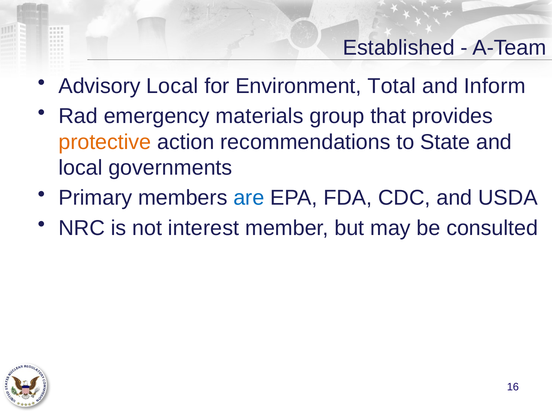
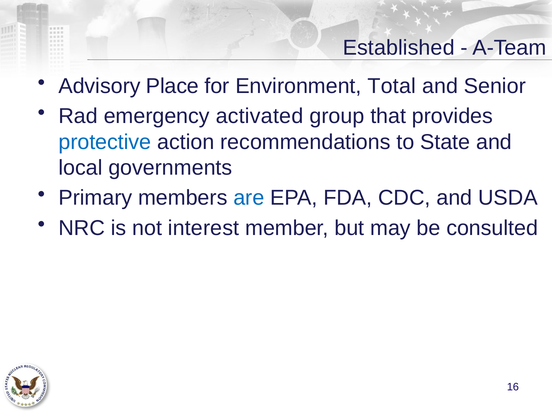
Advisory Local: Local -> Place
Inform: Inform -> Senior
materials: materials -> activated
protective colour: orange -> blue
